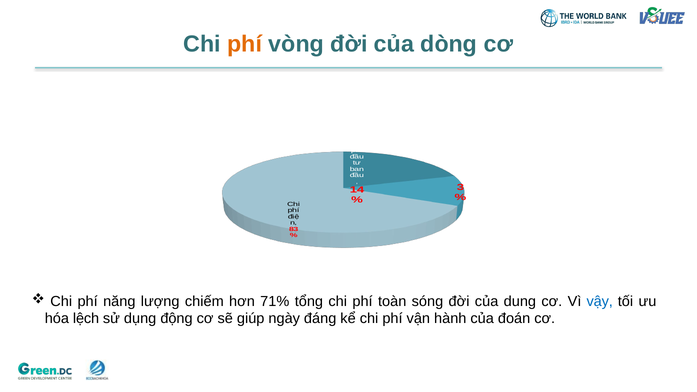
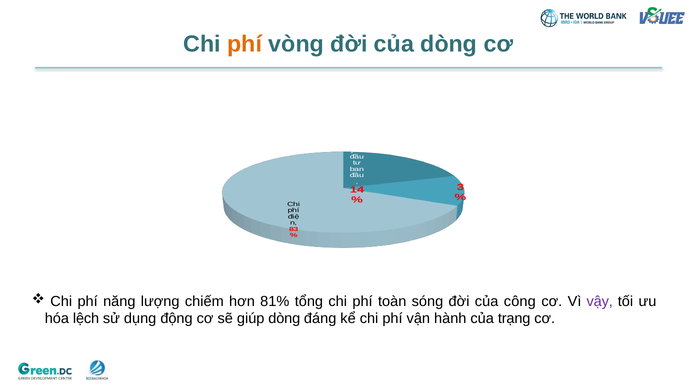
71%: 71% -> 81%
dung: dung -> công
vậy colour: blue -> purple
giúp ngày: ngày -> dòng
đoán: đoán -> trạng
